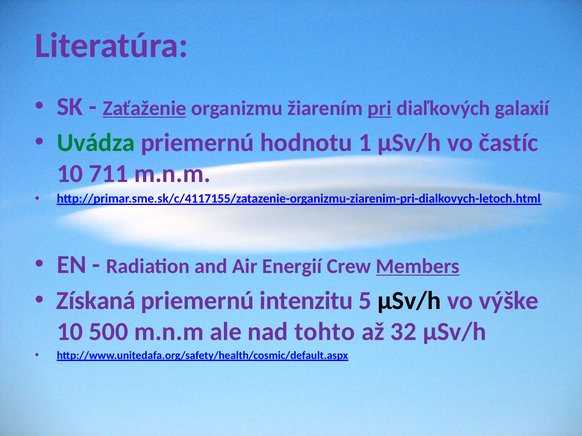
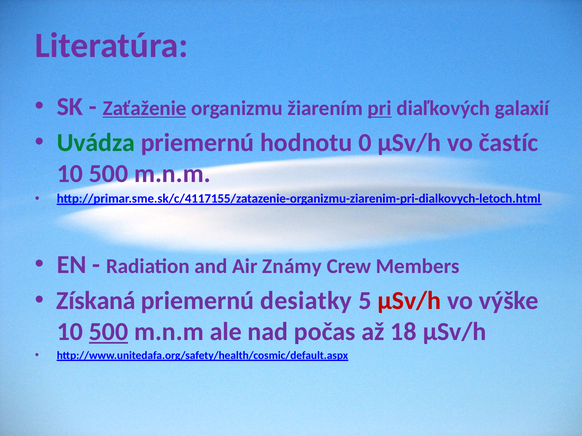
1: 1 -> 0
711 at (108, 174): 711 -> 500
Energií: Energií -> Známy
Members underline: present -> none
intenzitu: intenzitu -> desiatky
µSv/h at (409, 301) colour: black -> red
500 at (108, 332) underline: none -> present
tohto: tohto -> počas
32: 32 -> 18
